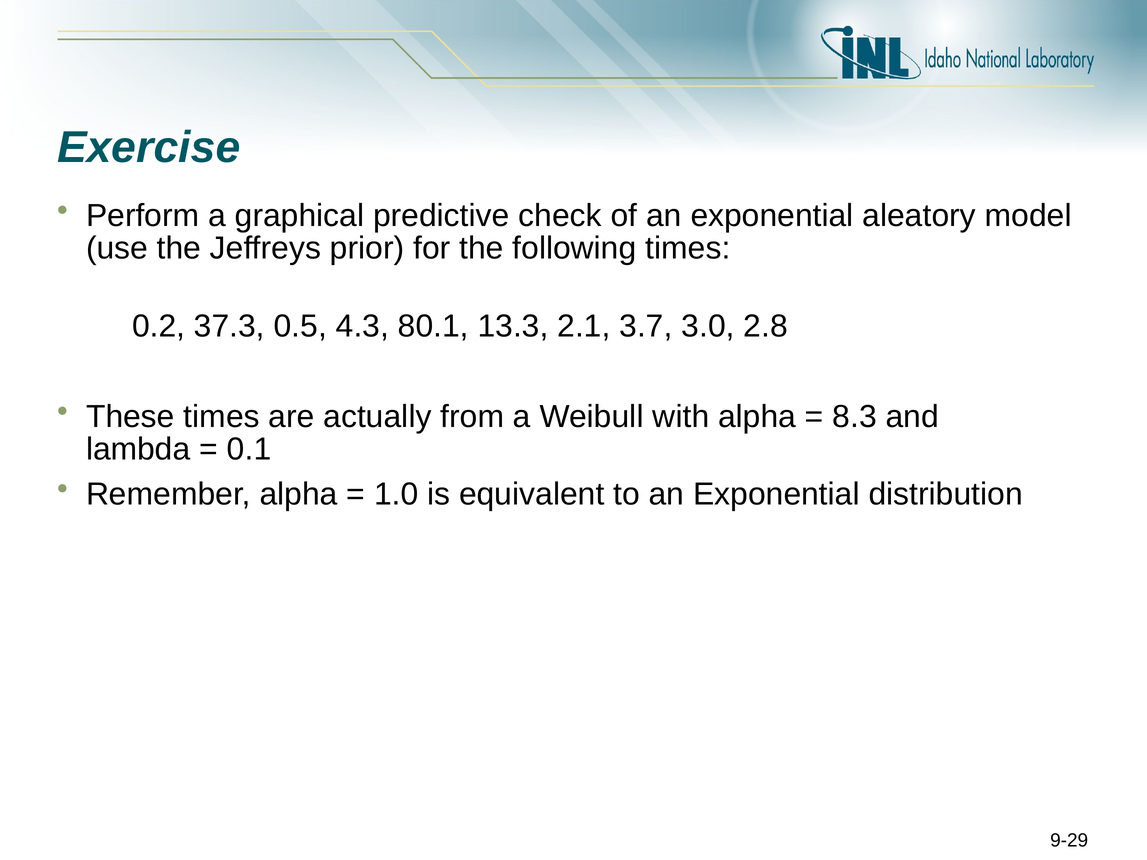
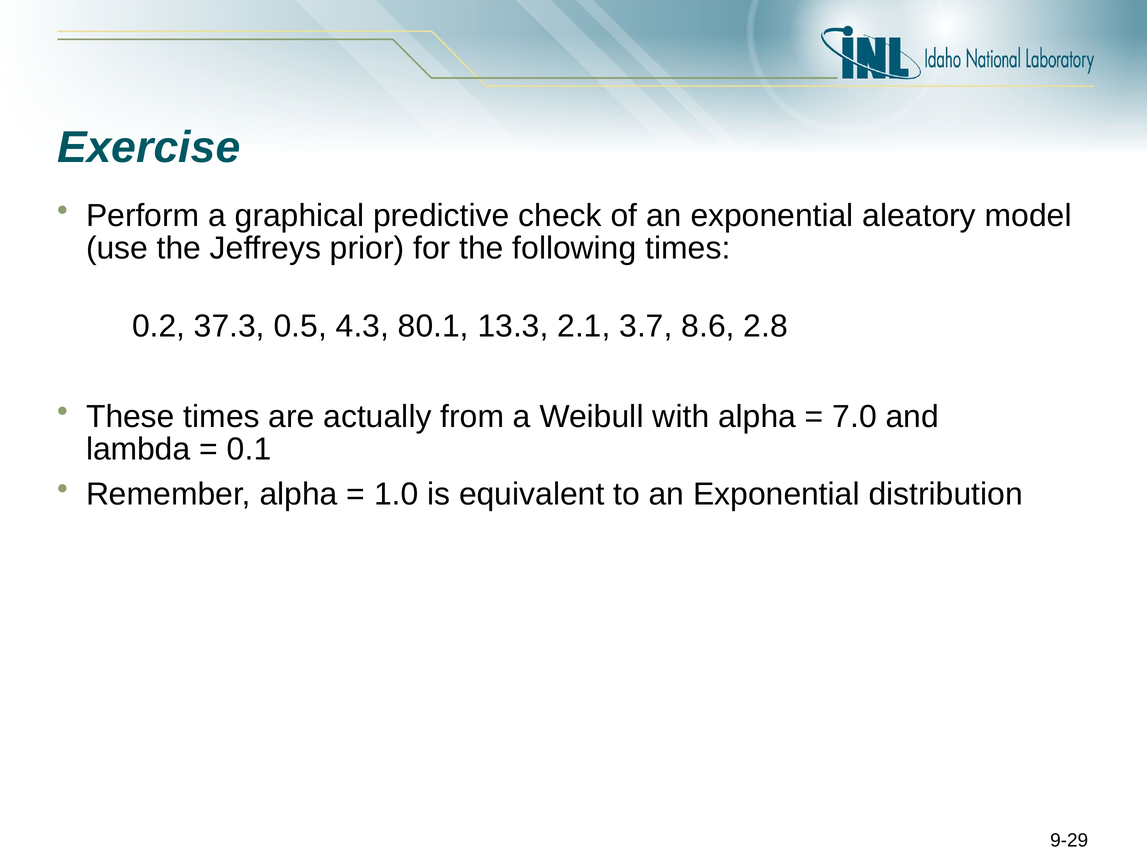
3.0: 3.0 -> 8.6
8.3: 8.3 -> 7.0
